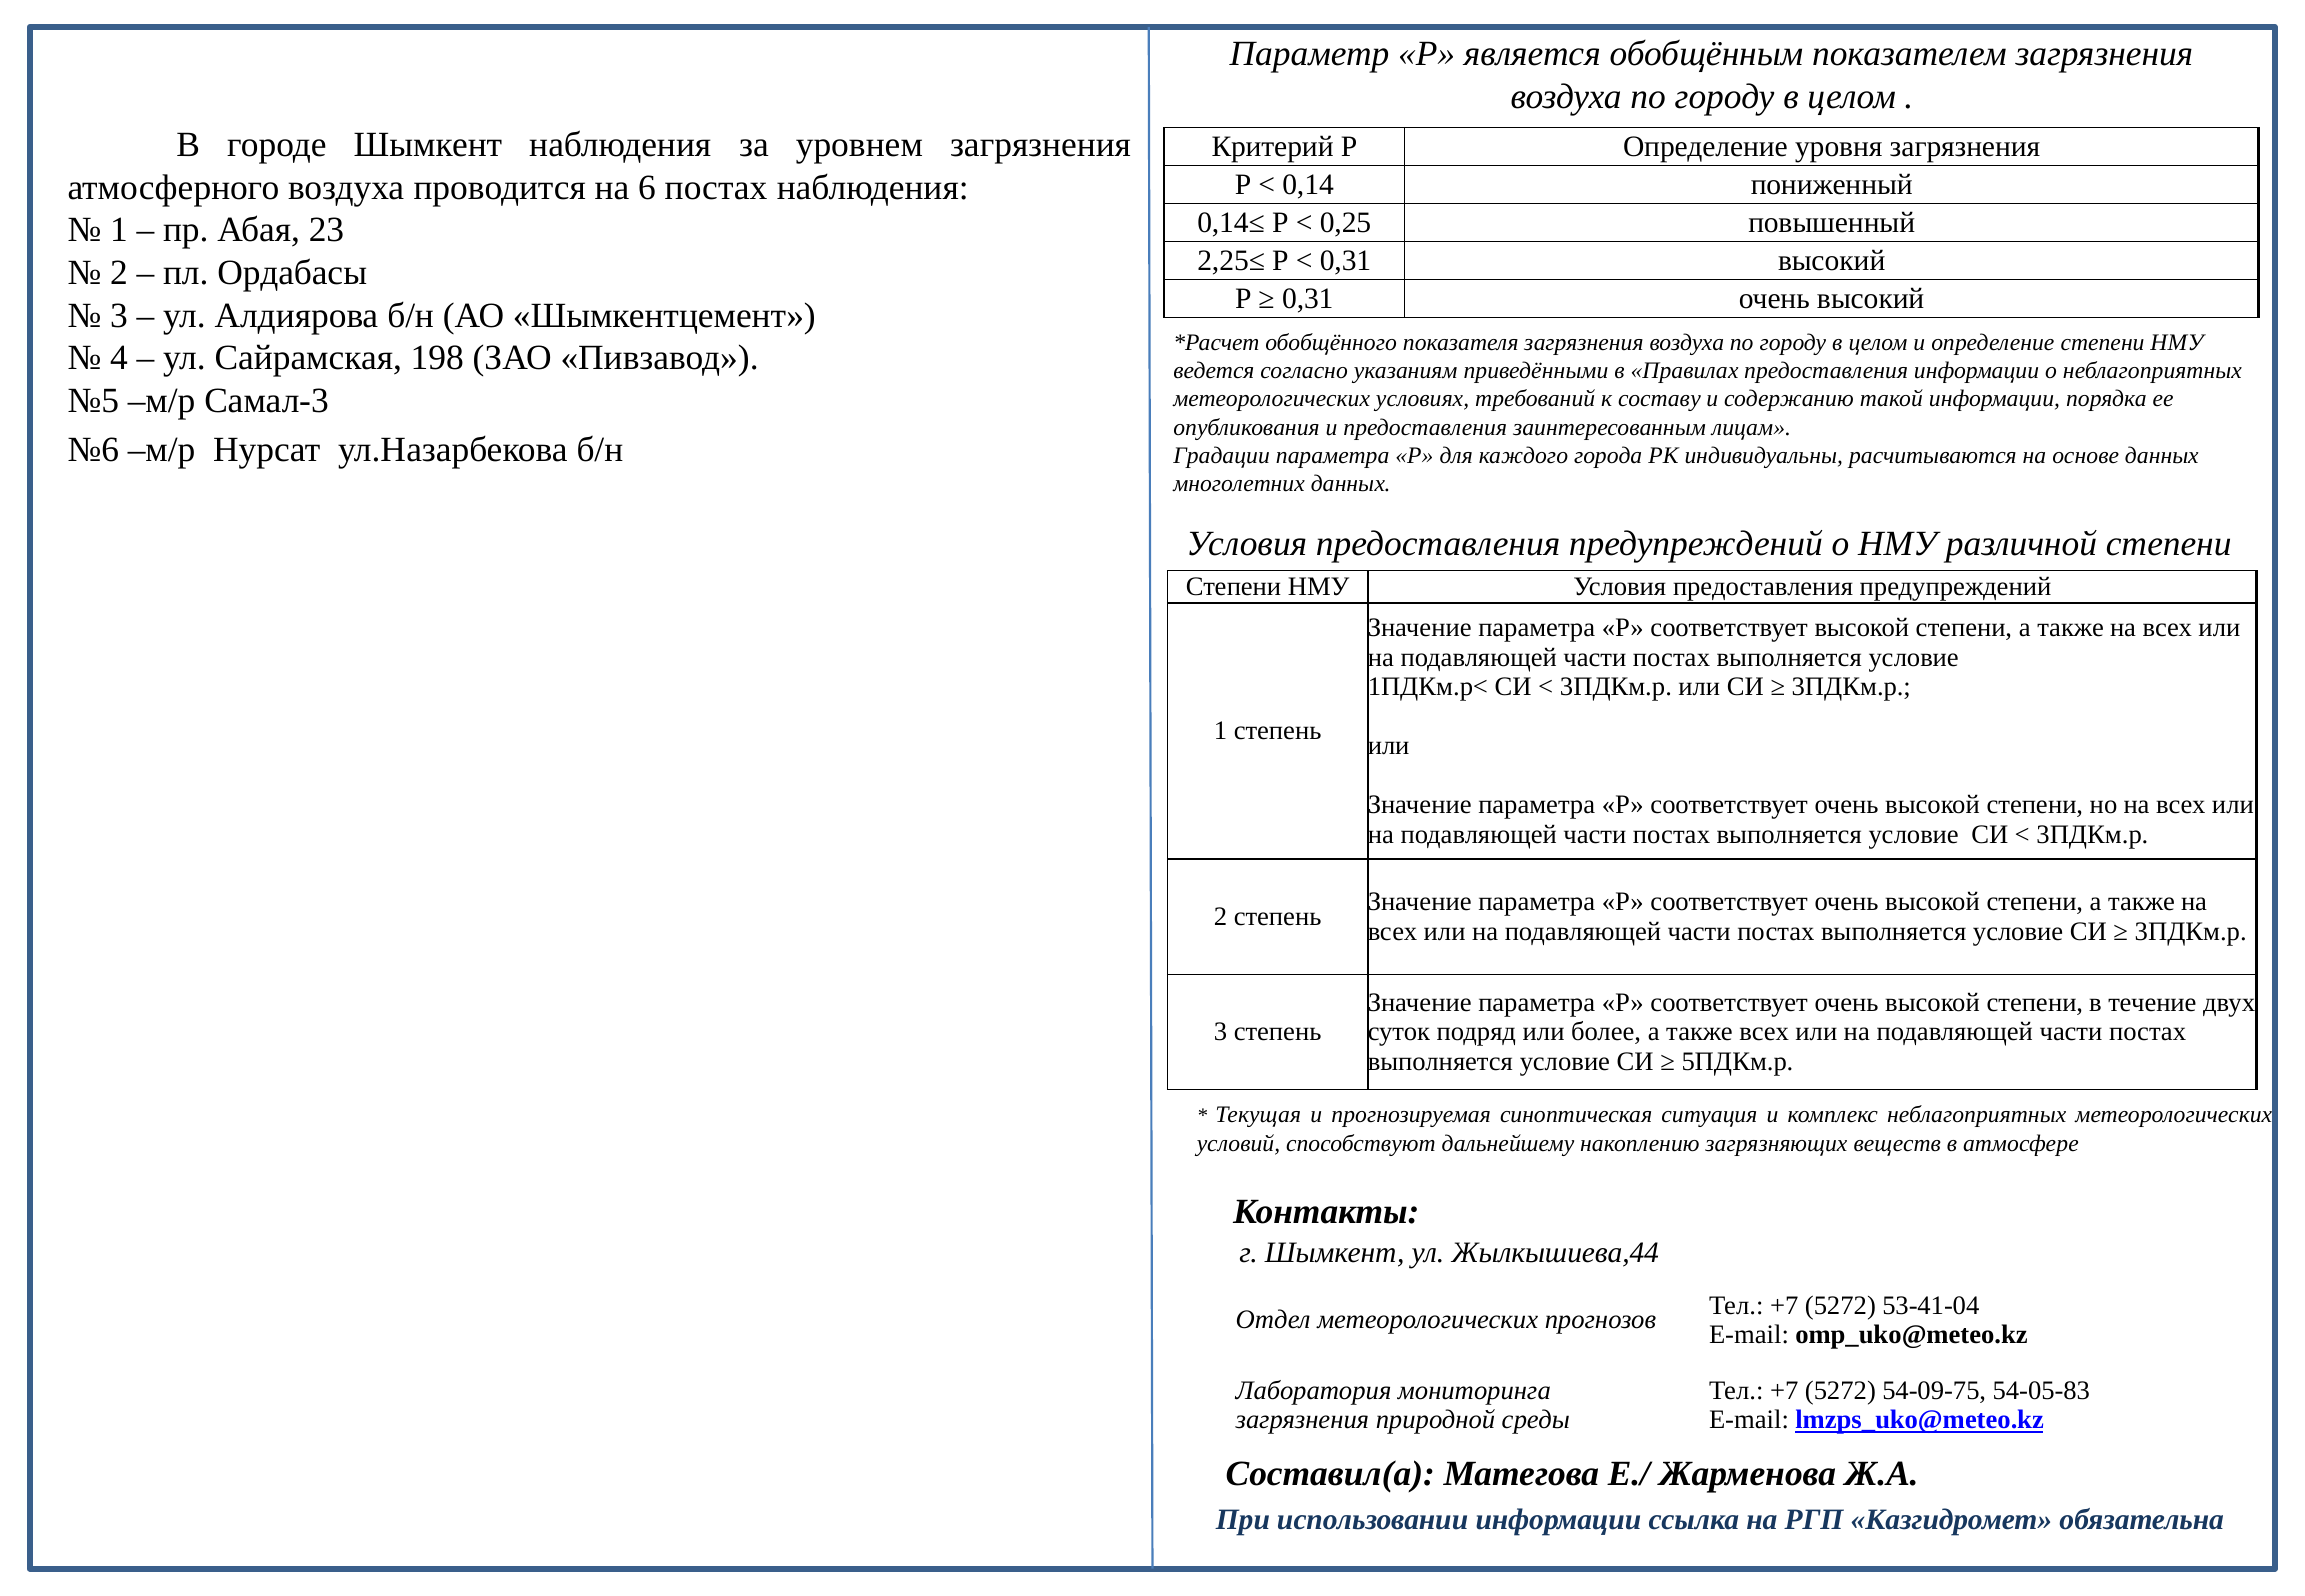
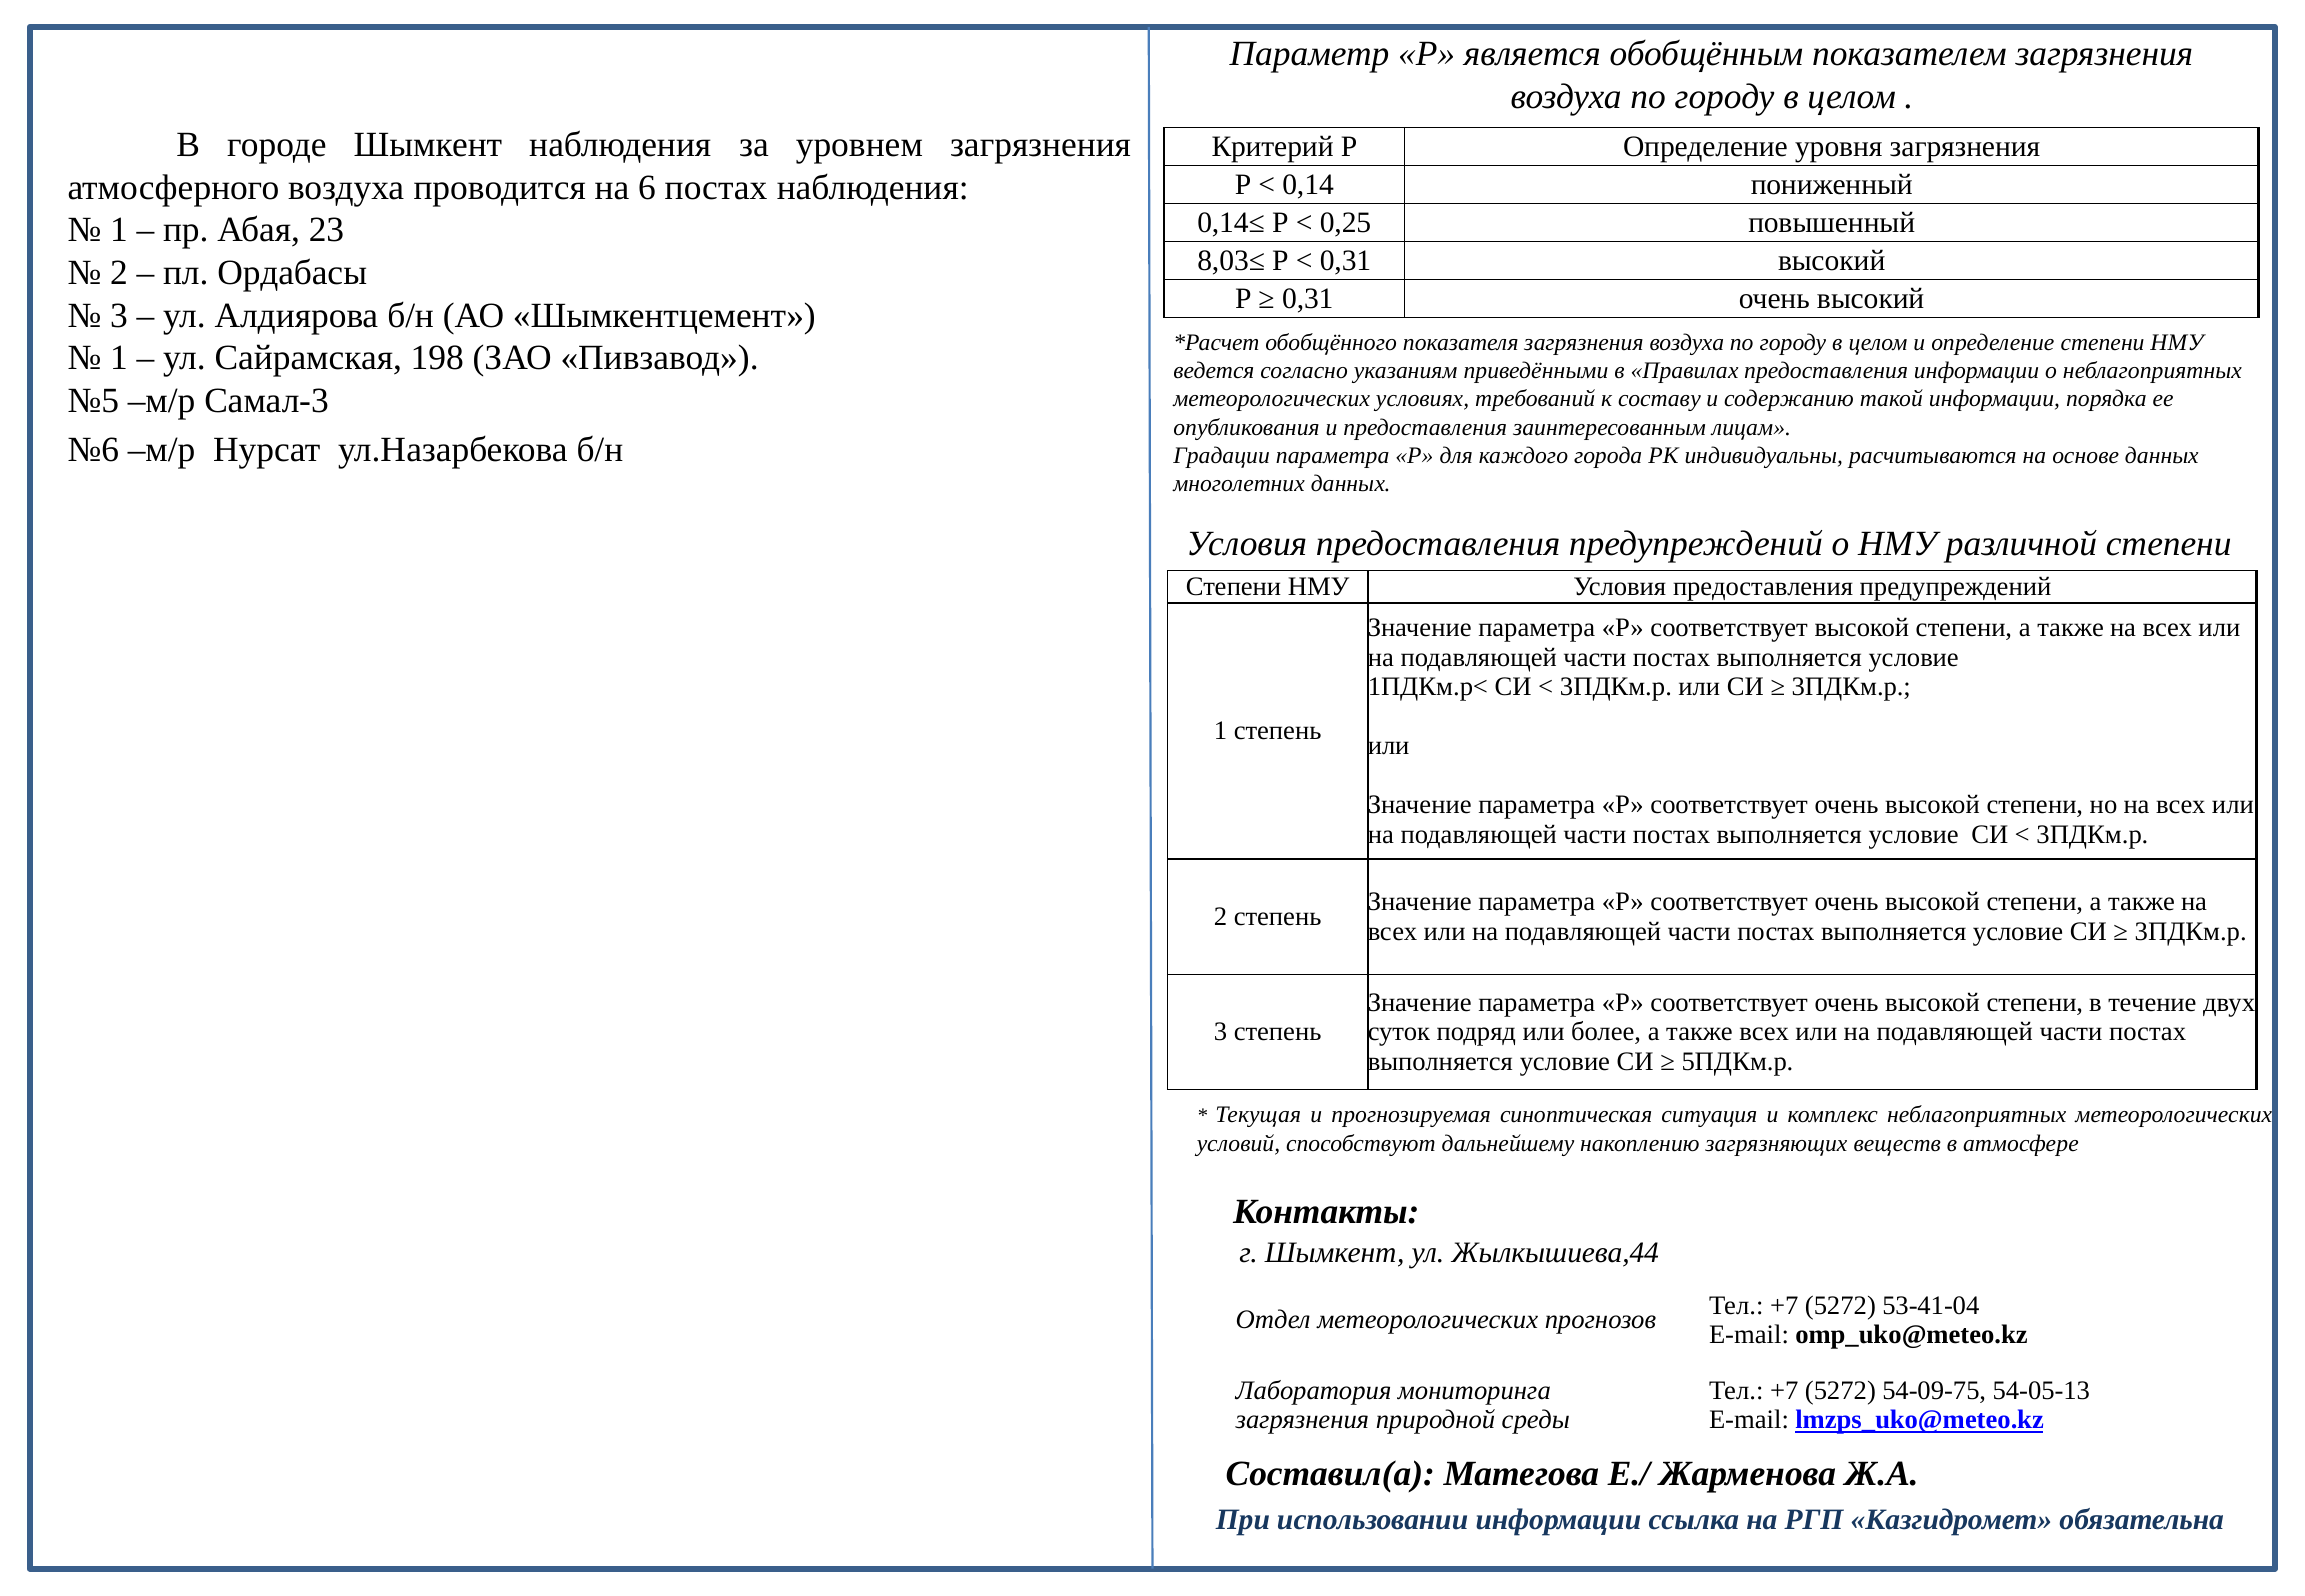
2,25≤: 2,25≤ -> 8,03≤
4 at (119, 358): 4 -> 1
54-05-83: 54-05-83 -> 54-05-13
